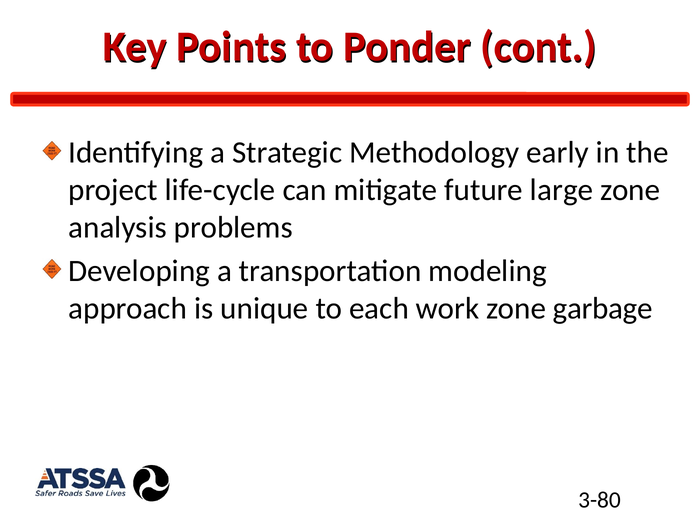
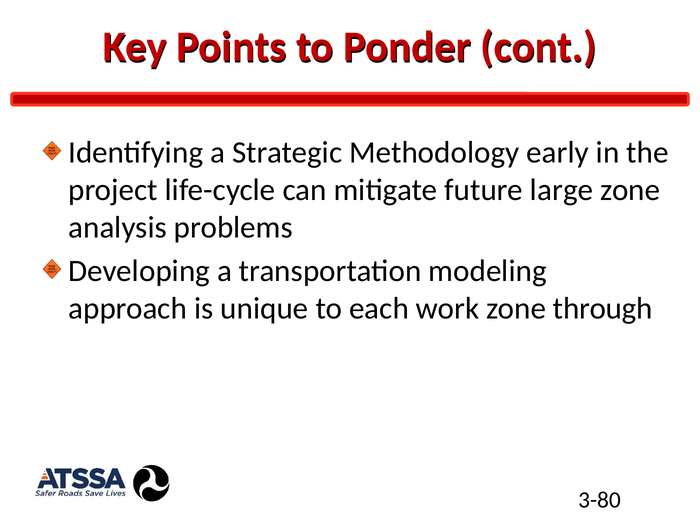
garbage: garbage -> through
